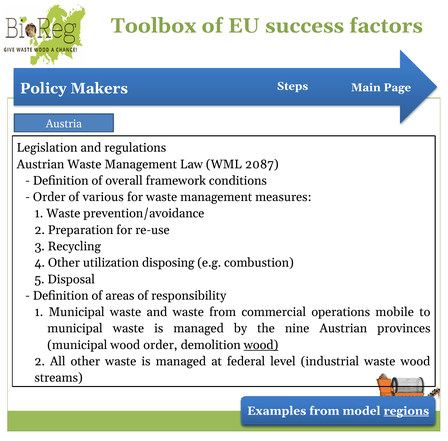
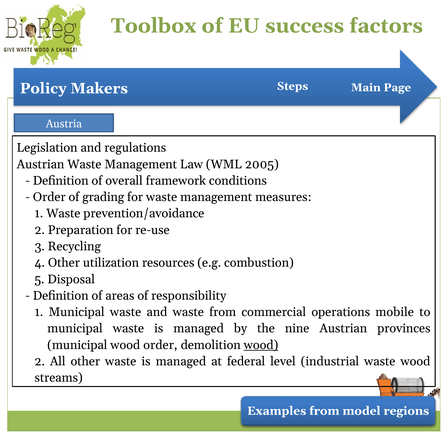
2087: 2087 -> 2005
various: various -> grading
disposing: disposing -> resources
regions underline: present -> none
